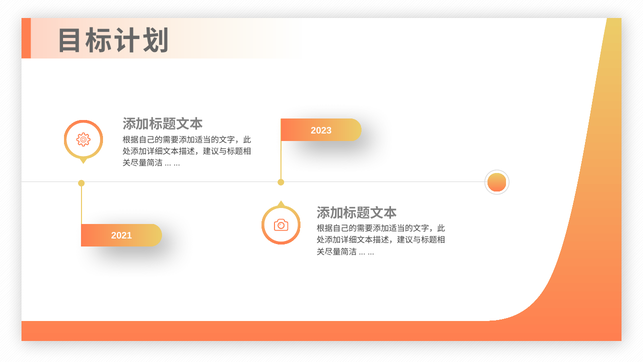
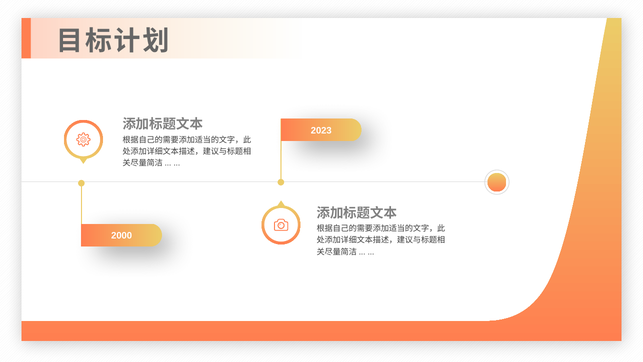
2021: 2021 -> 2000
